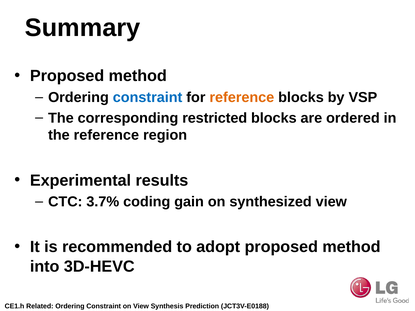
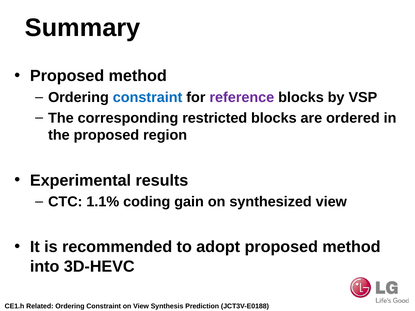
reference at (242, 98) colour: orange -> purple
the reference: reference -> proposed
3.7%: 3.7% -> 1.1%
